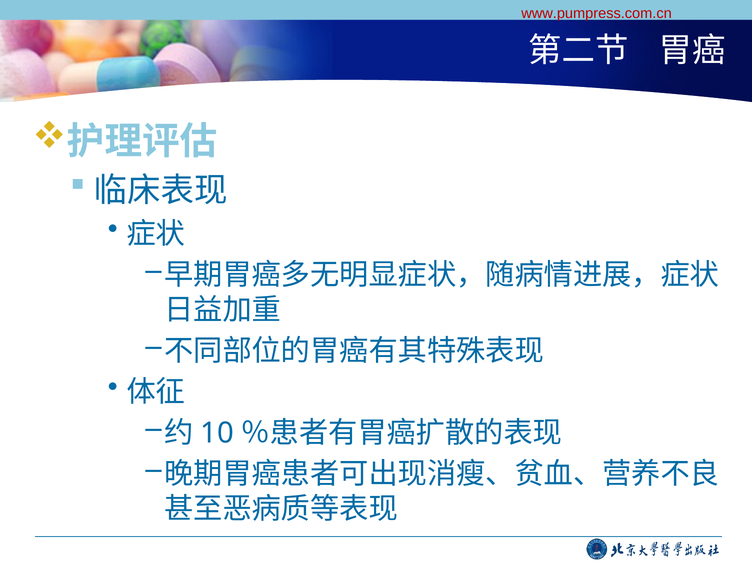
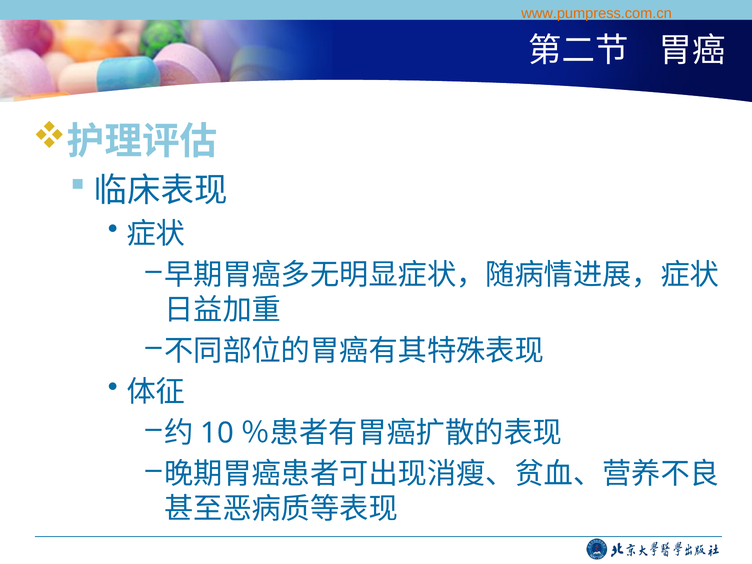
www.pumpress.com.cn colour: red -> orange
